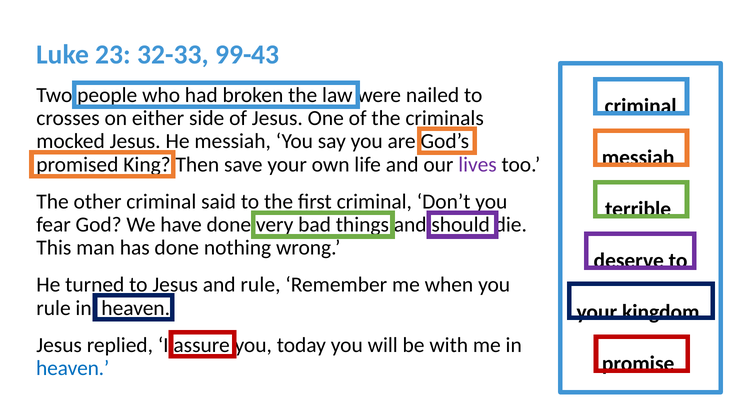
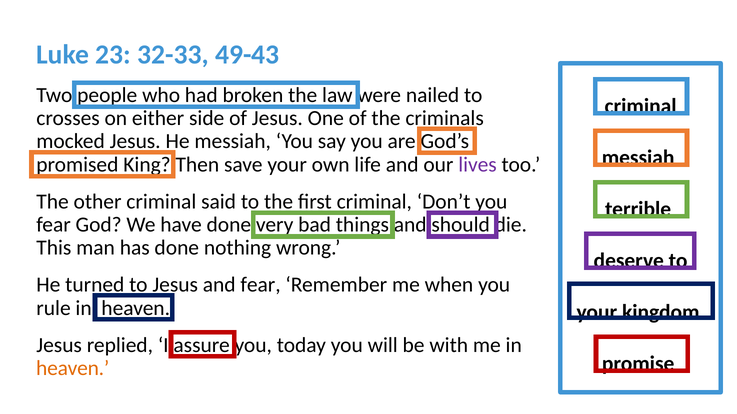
99-43: 99-43 -> 49-43
and rule: rule -> fear
heaven at (73, 369) colour: blue -> orange
